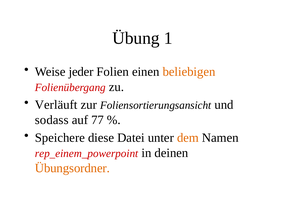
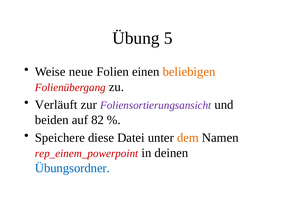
1: 1 -> 5
jeder: jeder -> neue
Foliensortierungsansicht colour: black -> purple
sodass: sodass -> beiden
77: 77 -> 82
Übungsordner colour: orange -> blue
